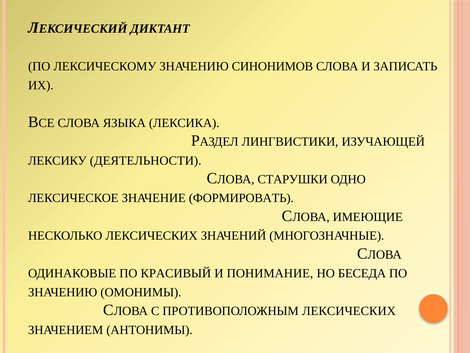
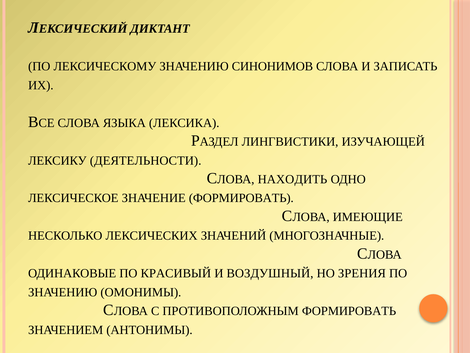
СТАРУШКИ: СТАРУШКИ -> НАХОДИТЬ
ПОНИМАНИЕ: ПОНИМАНИЕ -> ВОЗДУШНЫЙ
БЕСЕДА: БЕСЕДА -> ЗРЕНИЯ
ПРОТИВОПОЛОЖНЫМ ЛЕКСИЧЕСКИХ: ЛЕКСИЧЕСКИХ -> ФОРМИРОВАТЬ
